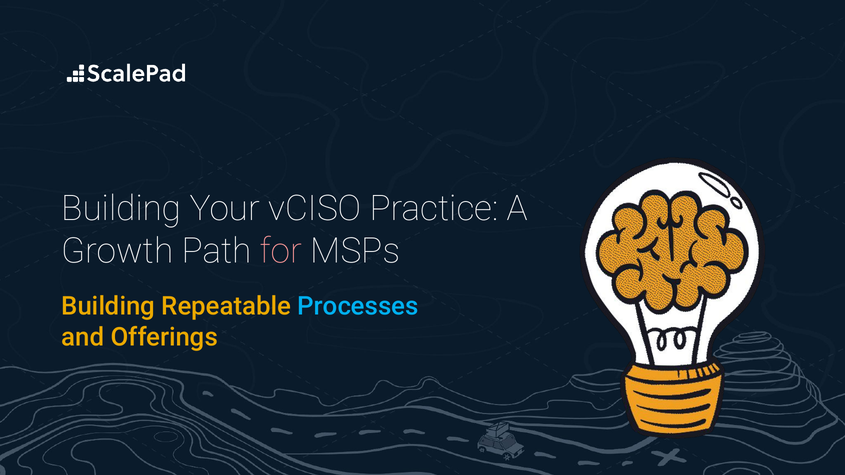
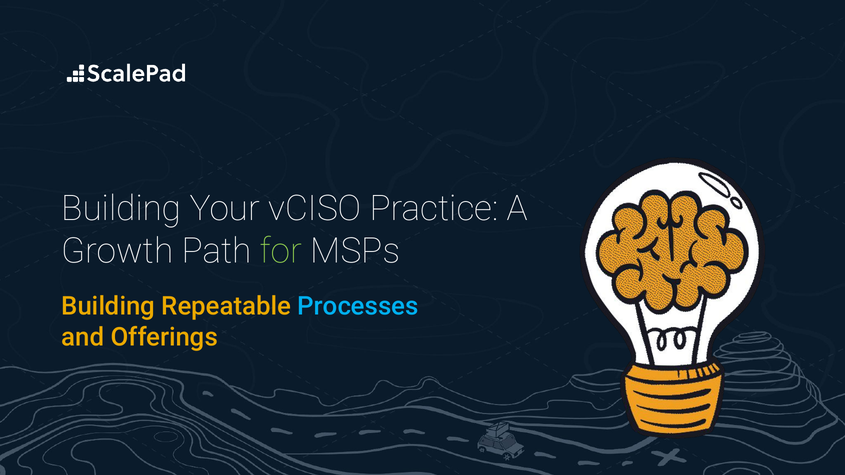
for colour: pink -> light green
